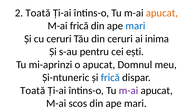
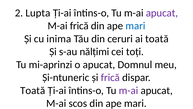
2 Toată: Toată -> Lupta
apucat at (162, 13) colour: orange -> purple
cu ceruri: ceruri -> inima
ai inima: inima -> toată
pentru: pentru -> nălțimi
ești: ești -> toți
frică at (110, 77) colour: blue -> purple
